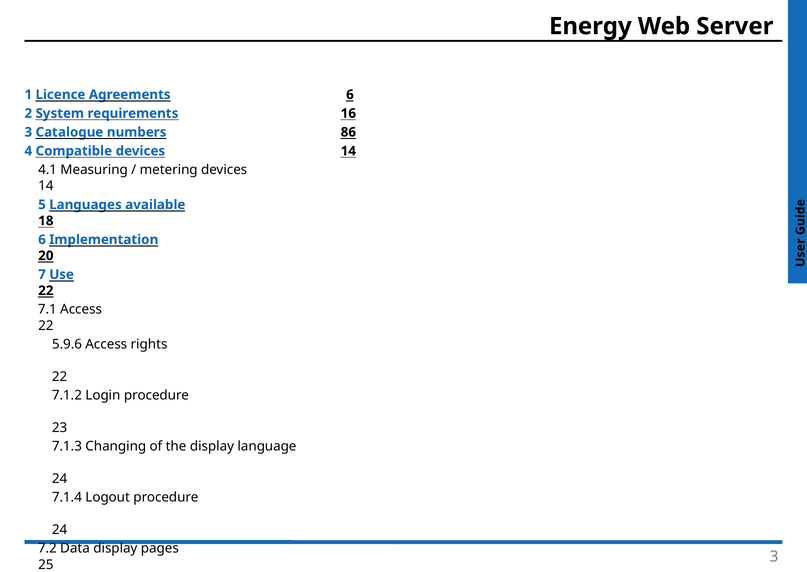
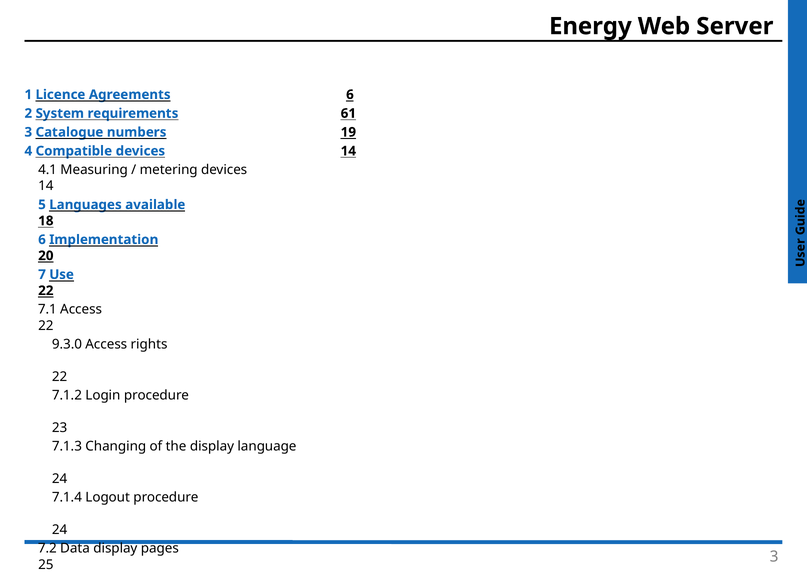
16: 16 -> 61
86: 86 -> 19
5.9.6: 5.9.6 -> 9.3.0
